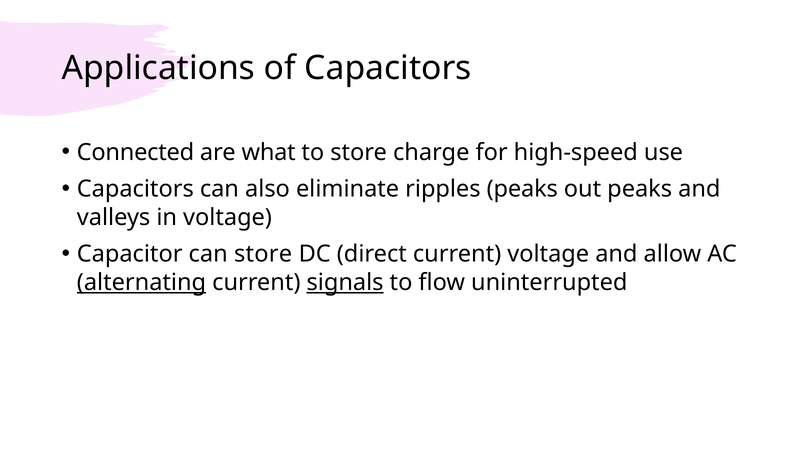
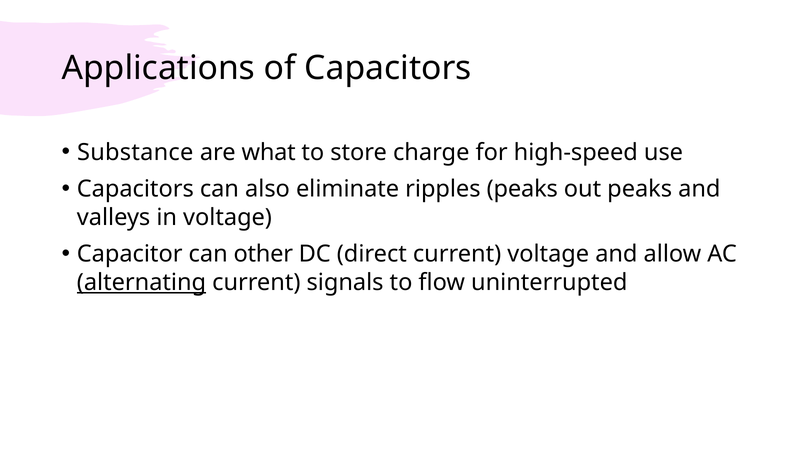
Connected: Connected -> Substance
can store: store -> other
signals underline: present -> none
